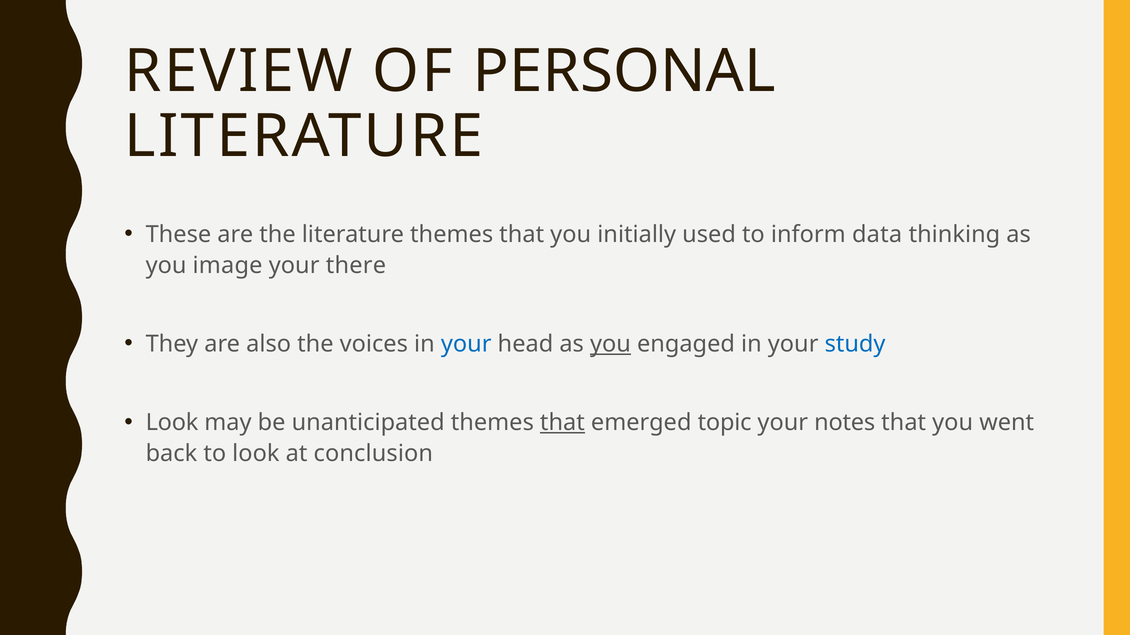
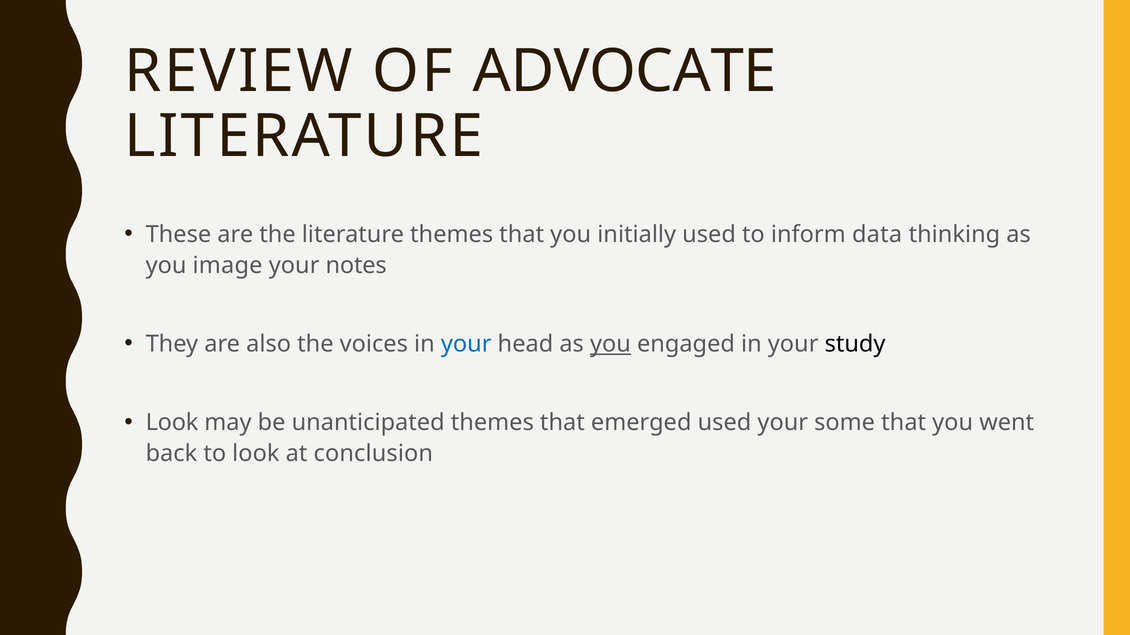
PERSONAL: PERSONAL -> ADVOCATE
there: there -> notes
study colour: blue -> black
that at (562, 423) underline: present -> none
emerged topic: topic -> used
notes: notes -> some
